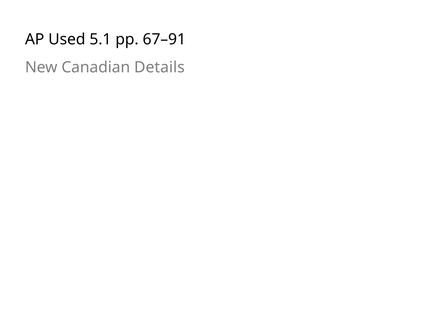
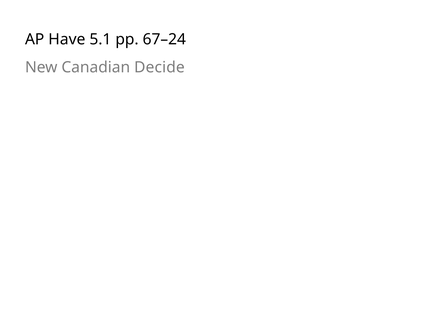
Used: Used -> Have
67–91: 67–91 -> 67–24
Details: Details -> Decide
